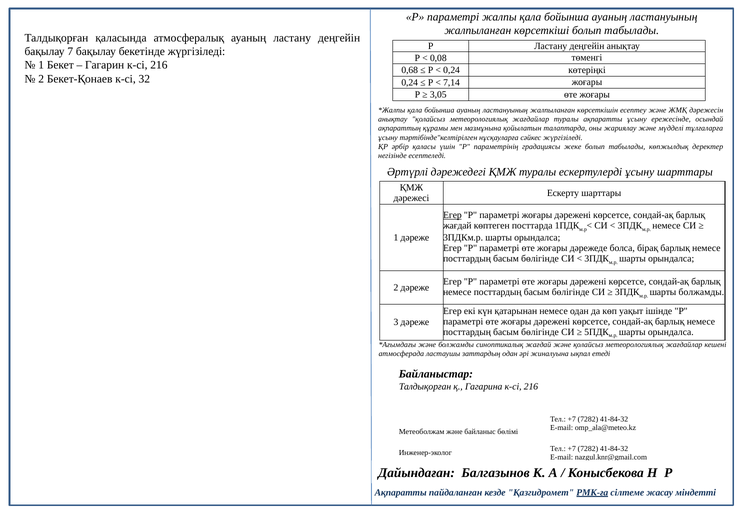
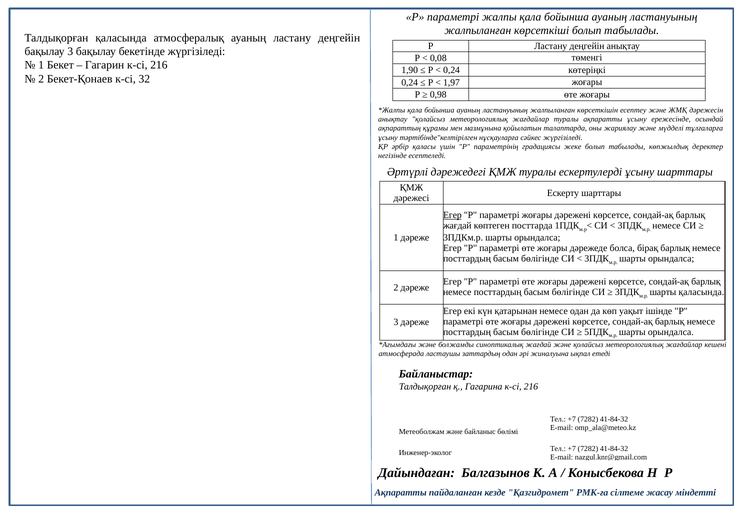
бақылау 7: 7 -> 3
0,68: 0,68 -> 1,90
7,14: 7,14 -> 1,97
3,05: 3,05 -> 0,98
шарты болжамды: болжамды -> қаласында
РМК-ға underline: present -> none
